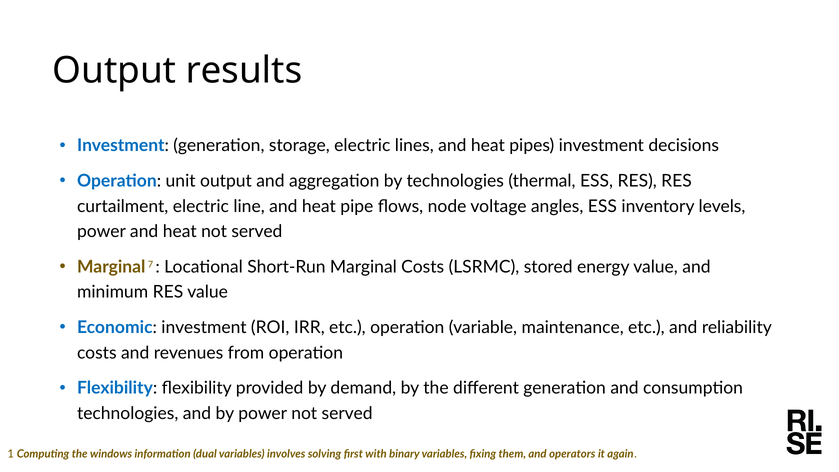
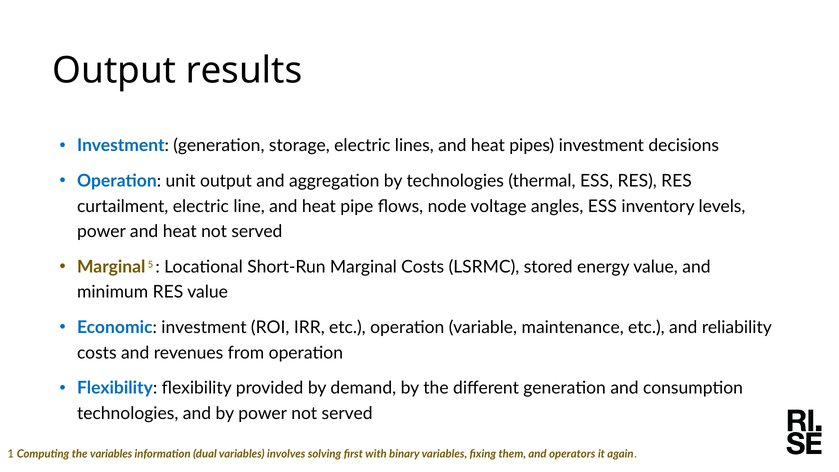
7: 7 -> 5
the windows: windows -> variables
